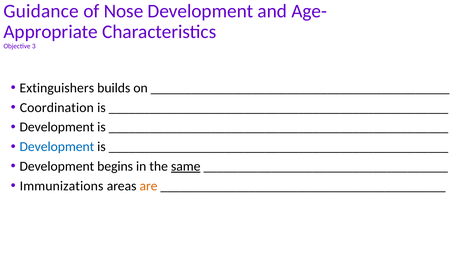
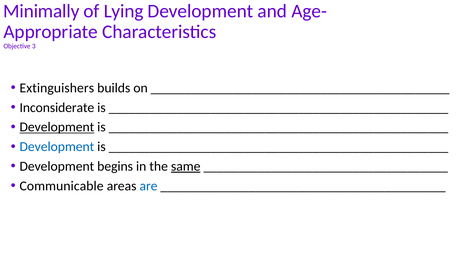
Guidance: Guidance -> Minimally
Nose: Nose -> Lying
Coordination: Coordination -> Inconsiderate
Development at (57, 127) underline: none -> present
Immunizations: Immunizations -> Communicable
are colour: orange -> blue
